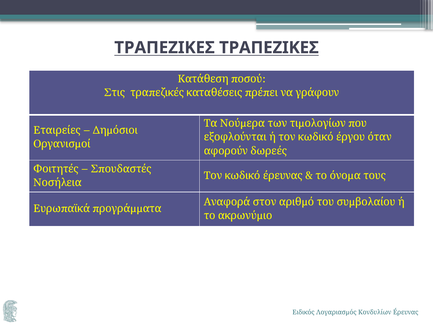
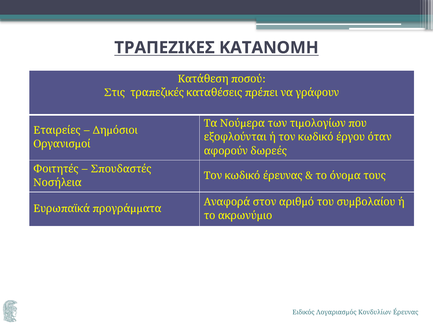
ΤΡΑΠΕΖΙΚΕΣ ΤΡΑΠΕΖΙΚΕΣ: ΤΡΑΠΕΖΙΚΕΣ -> ΚΑΤΑΝΟΜΗ
